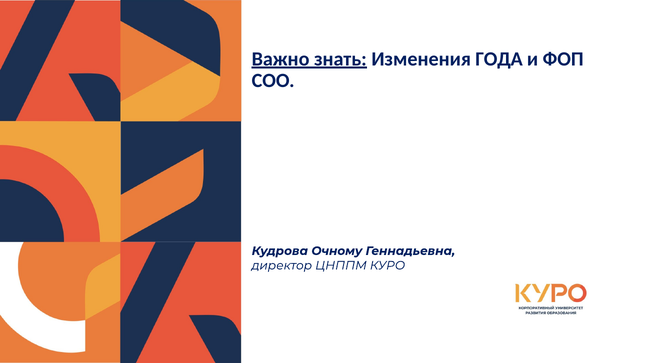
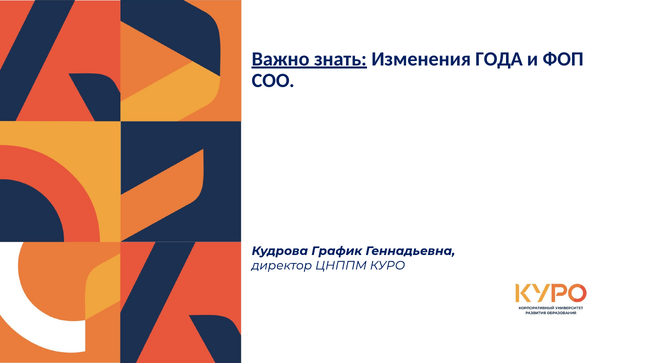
Очному: Очному -> График
